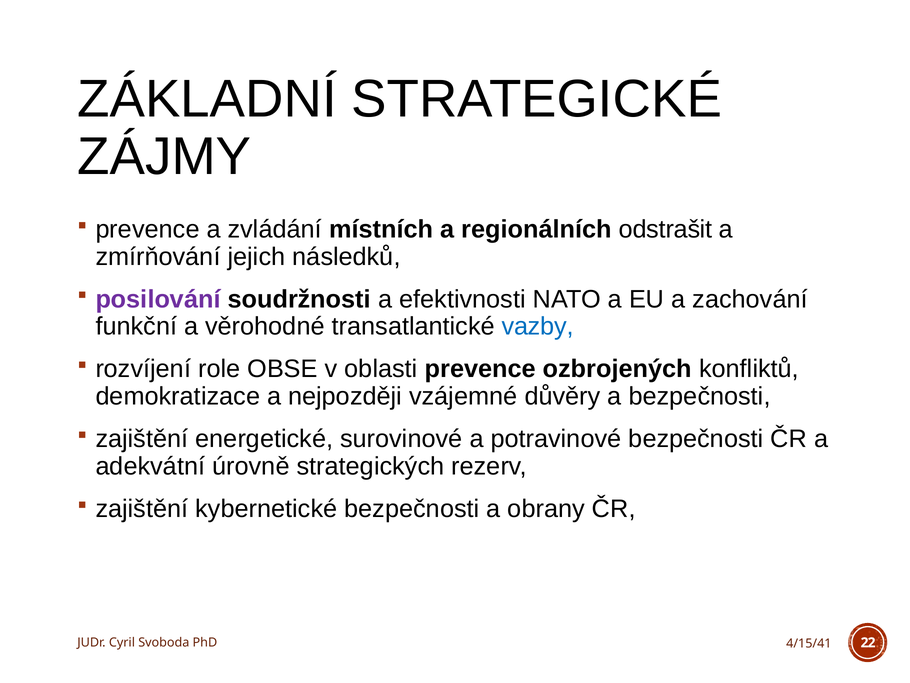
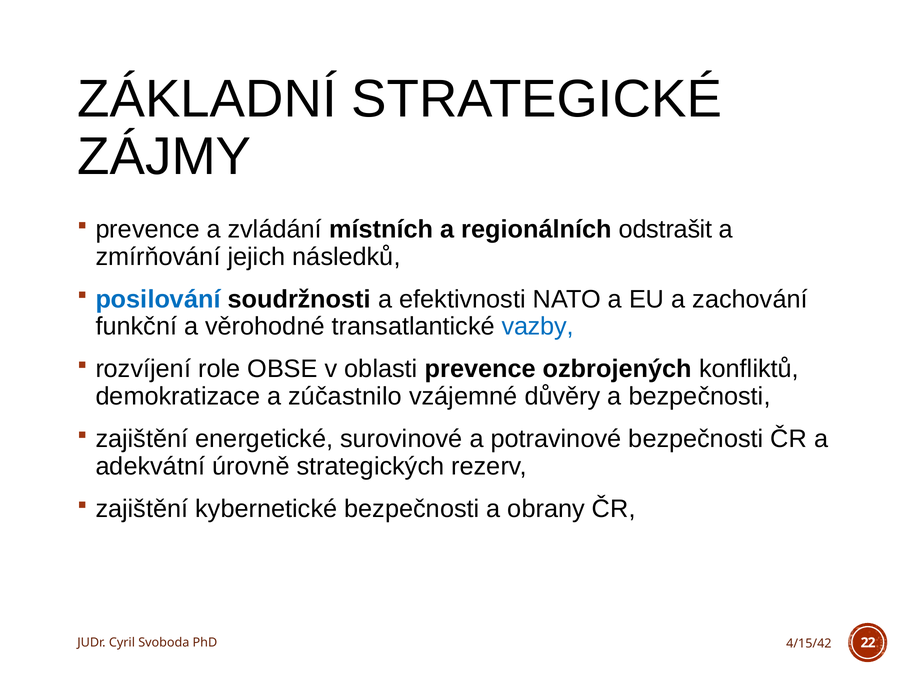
posilování colour: purple -> blue
nejpozději: nejpozději -> zúčastnilo
4/15/41: 4/15/41 -> 4/15/42
